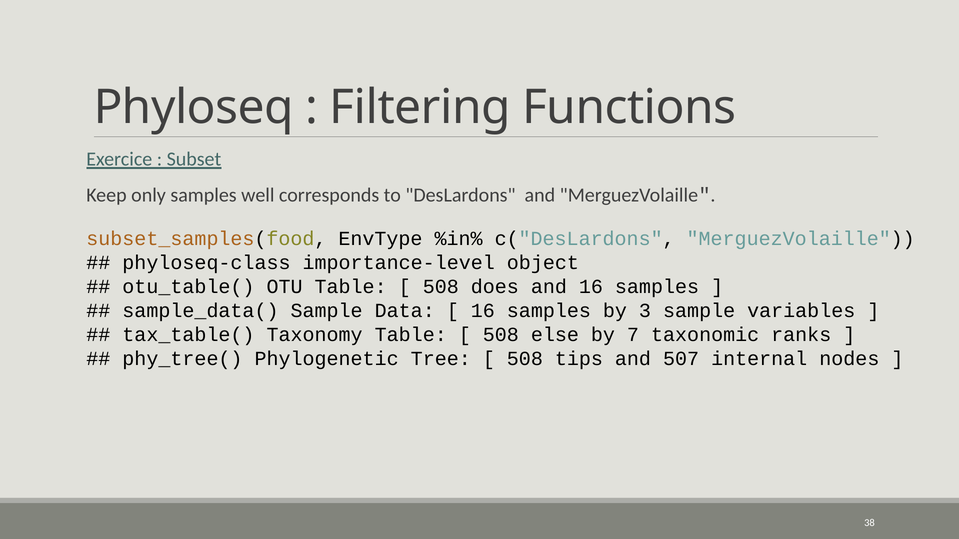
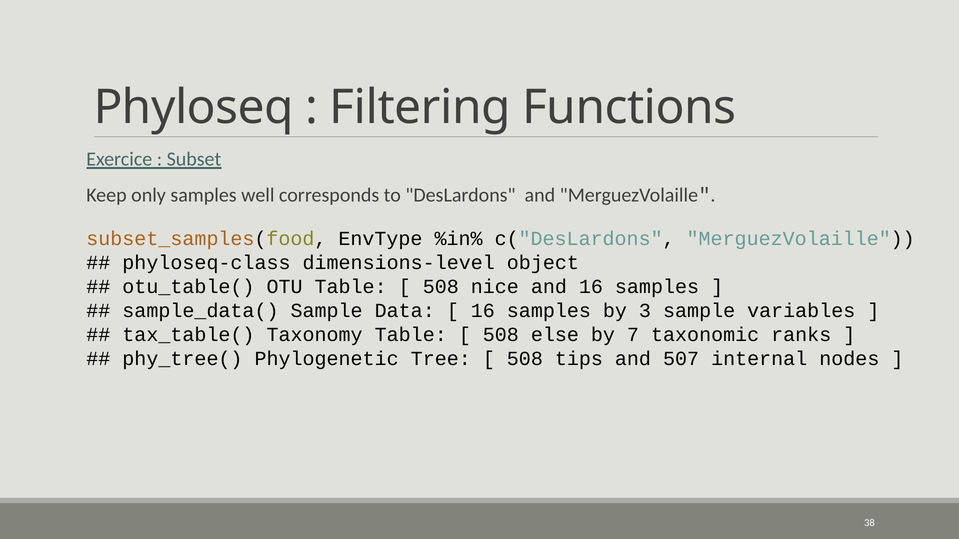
importance-level: importance-level -> dimensions-level
does: does -> nice
